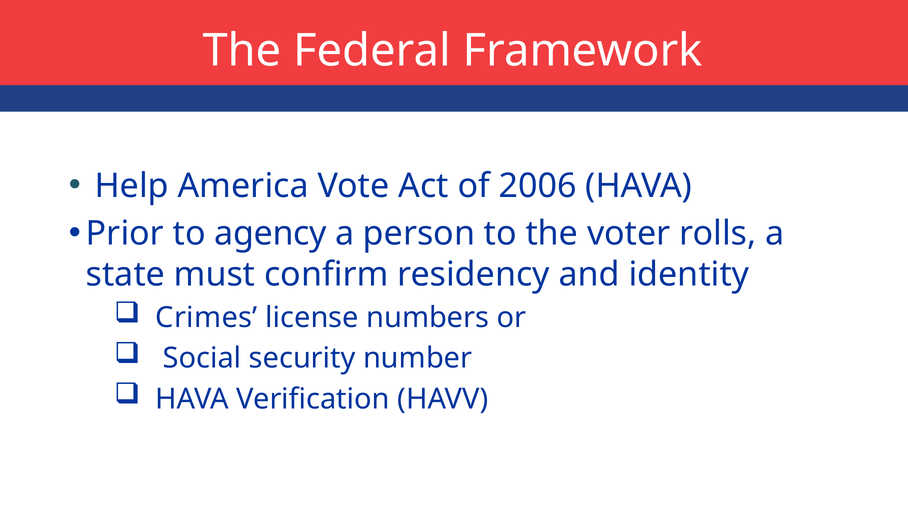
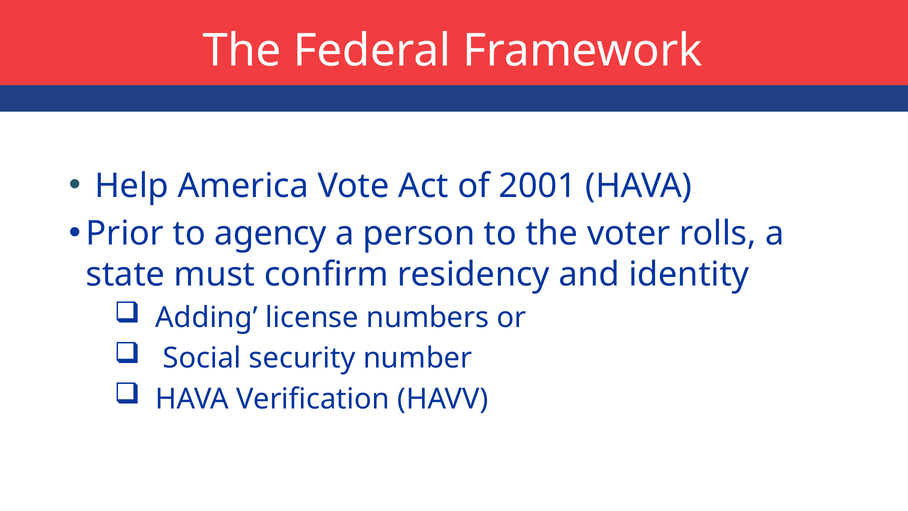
2006: 2006 -> 2001
Crimes: Crimes -> Adding
